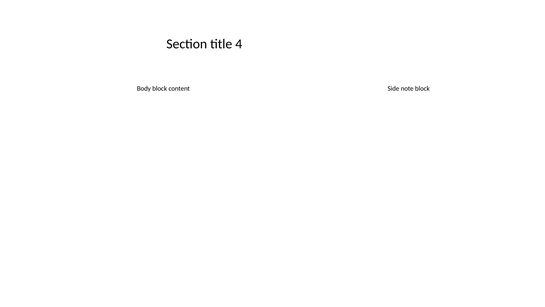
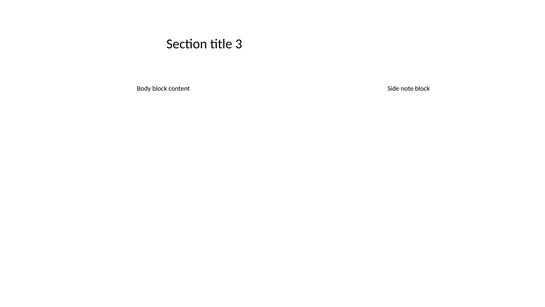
4: 4 -> 3
